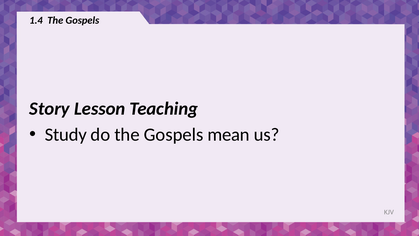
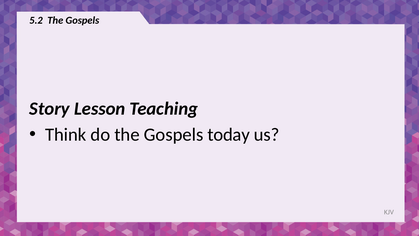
1.4: 1.4 -> 5.2
Study: Study -> Think
mean: mean -> today
